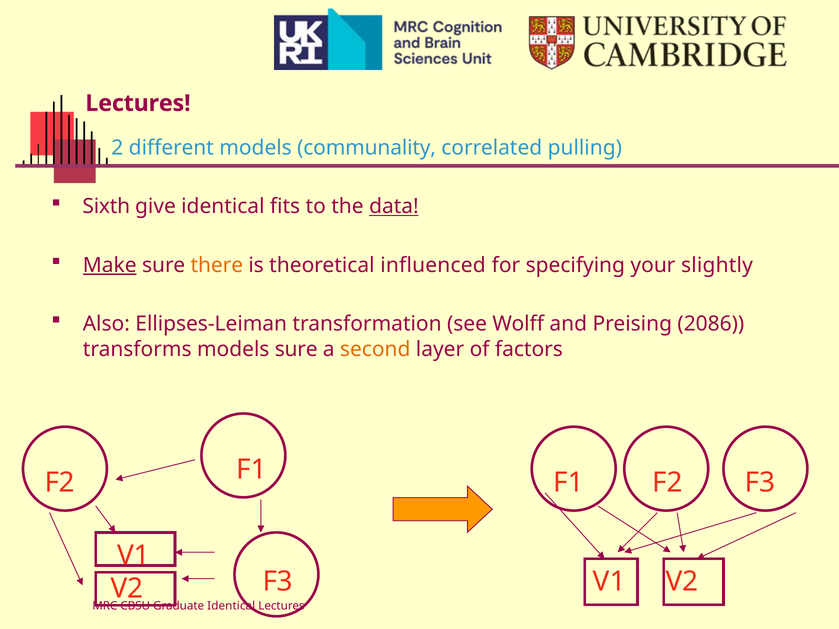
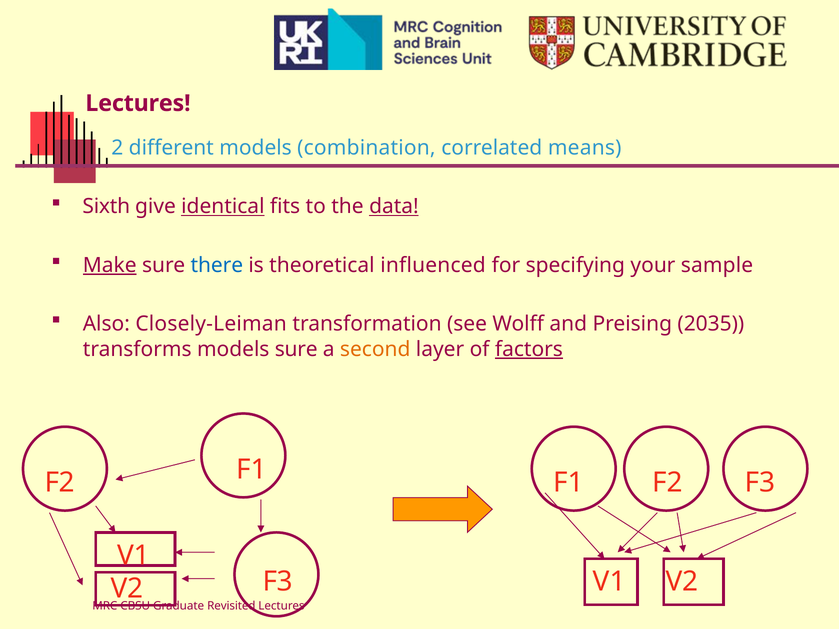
communality: communality -> combination
pulling: pulling -> means
identical at (223, 207) underline: none -> present
there colour: orange -> blue
slightly: slightly -> sample
Ellipses-Leiman: Ellipses-Leiman -> Closely-Leiman
2086: 2086 -> 2035
factors underline: none -> present
Graduate Identical: Identical -> Revisited
